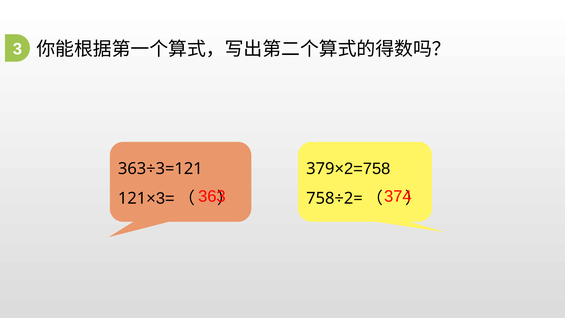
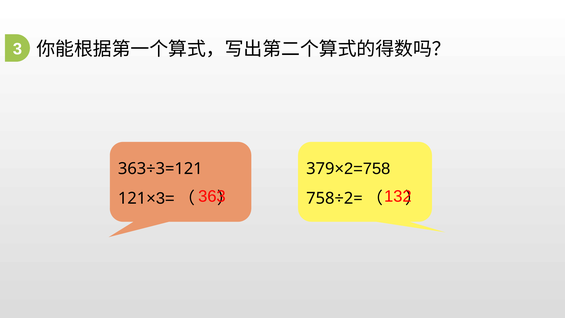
374: 374 -> 132
